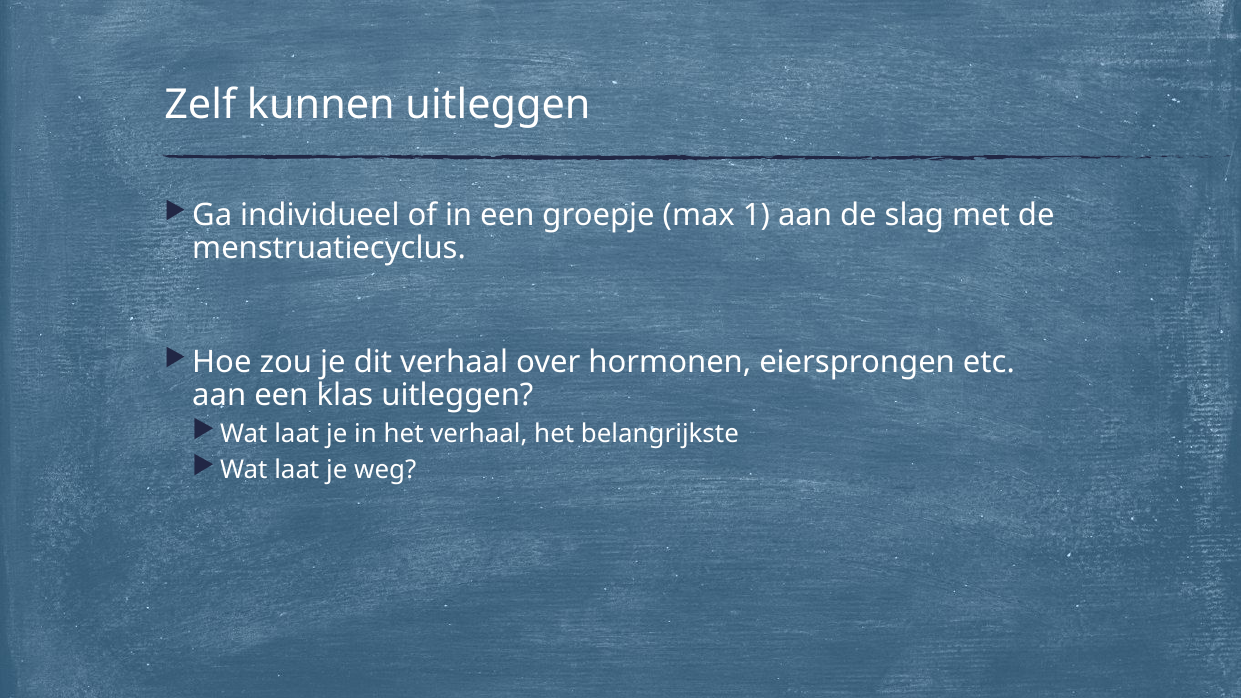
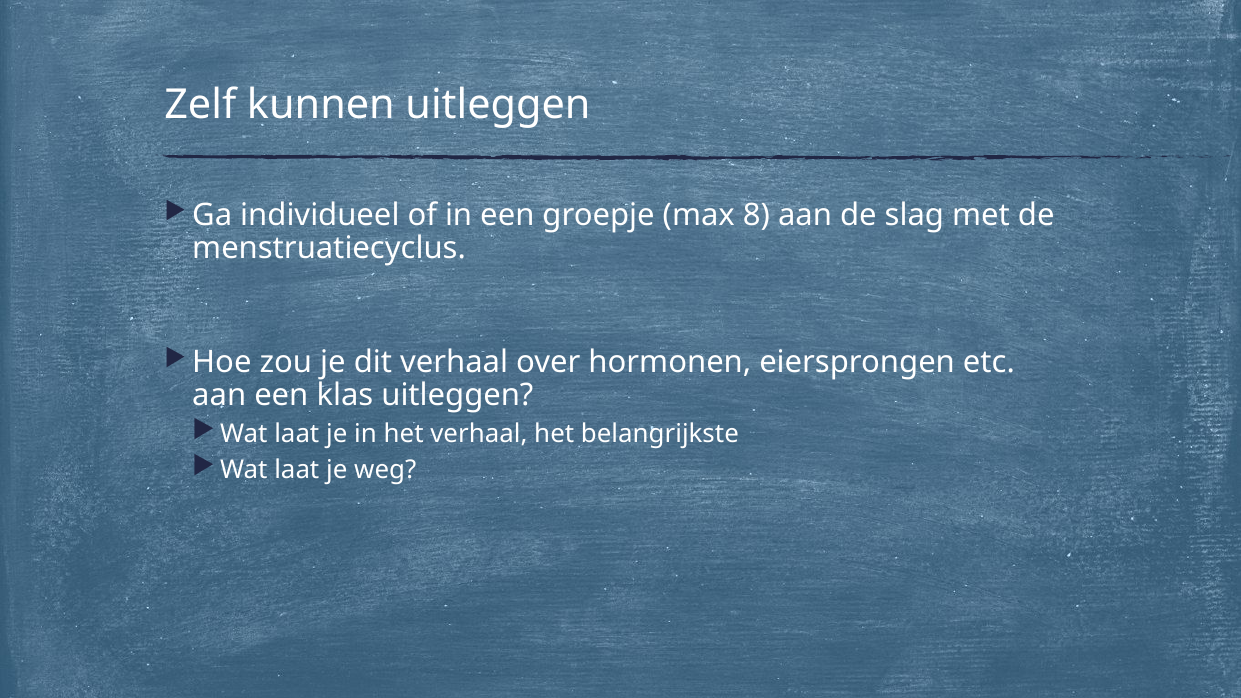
1: 1 -> 8
